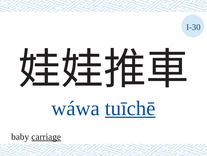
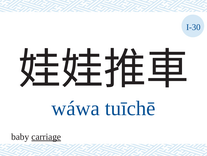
tuīchē underline: present -> none
